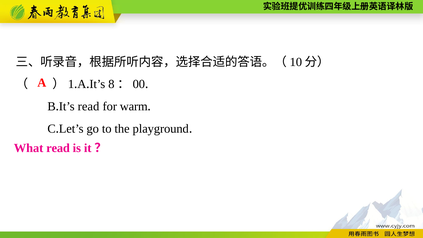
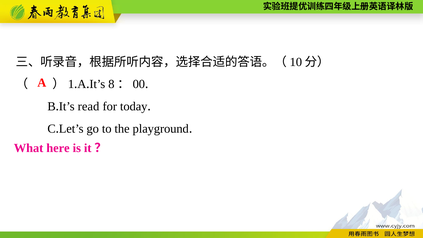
warm: warm -> today
What read: read -> here
